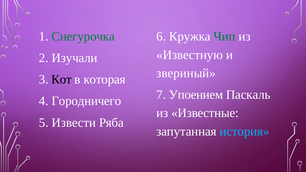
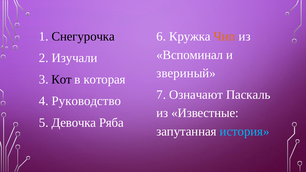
Снегурочка colour: green -> black
Чип colour: green -> orange
Известную: Известную -> Вспоминал
Упоением: Упоением -> Означают
Городничего: Городничего -> Руководство
Извести: Извести -> Девочка
